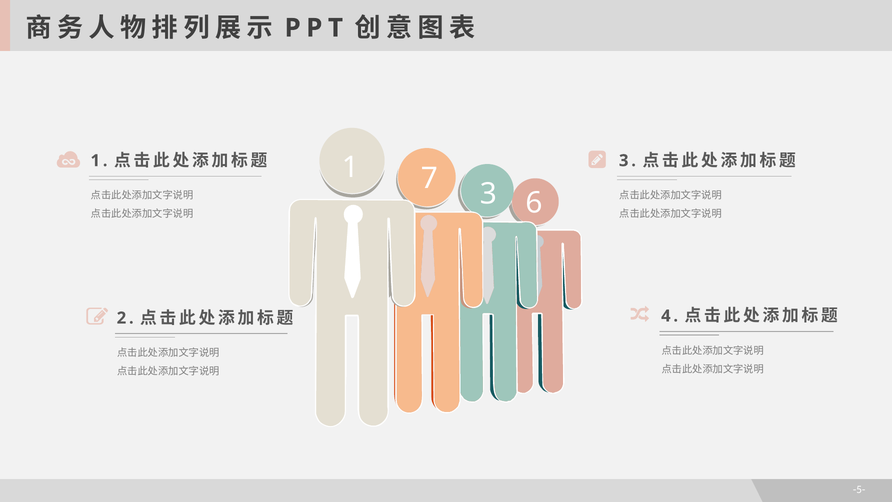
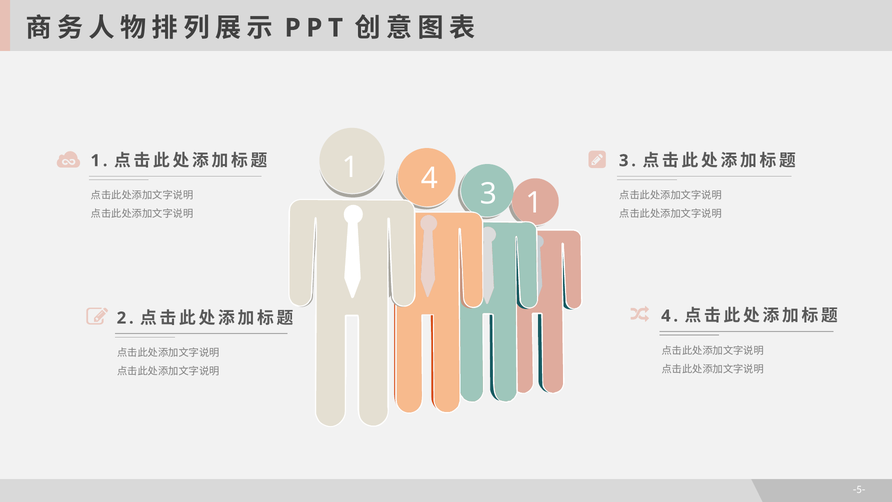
1 7: 7 -> 4
3 6: 6 -> 1
